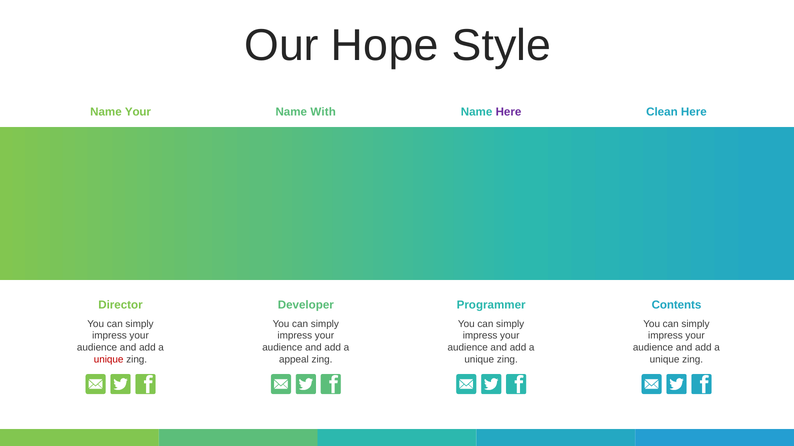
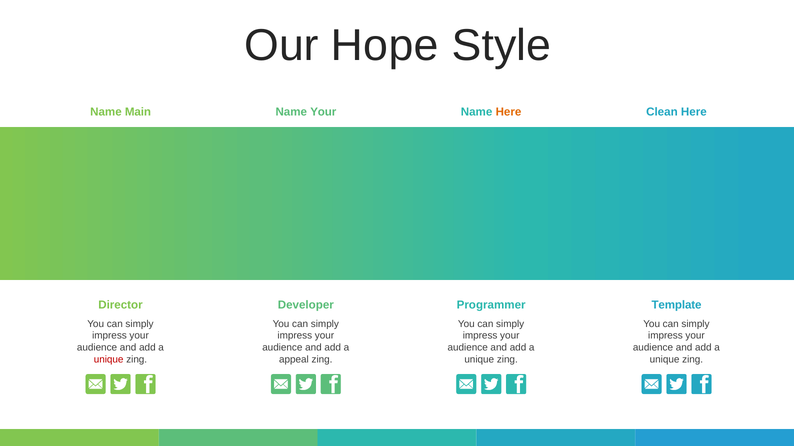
Name Your: Your -> Main
Name With: With -> Your
Here at (509, 112) colour: purple -> orange
Contents: Contents -> Template
